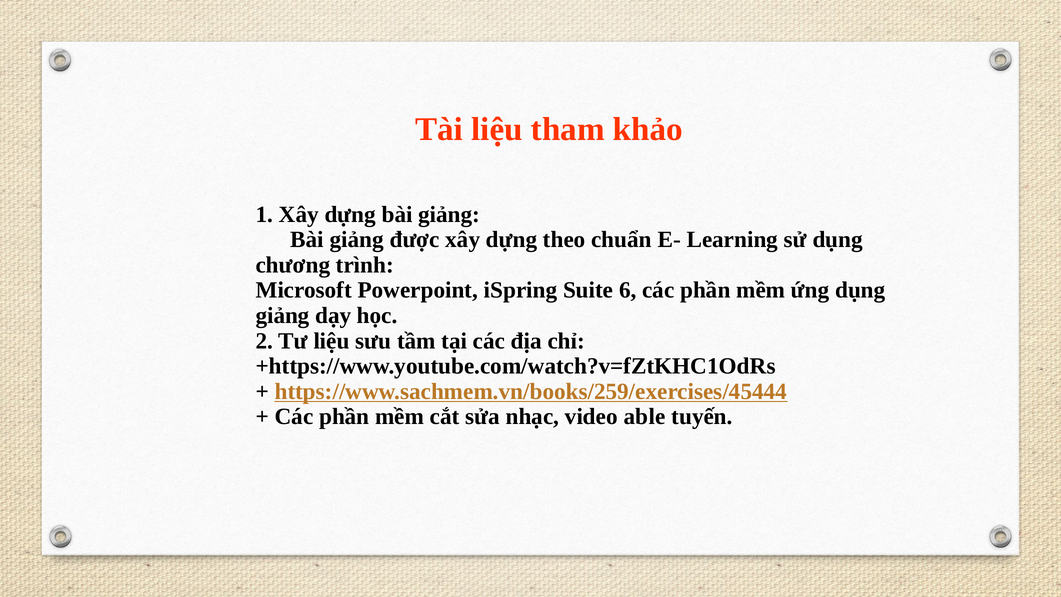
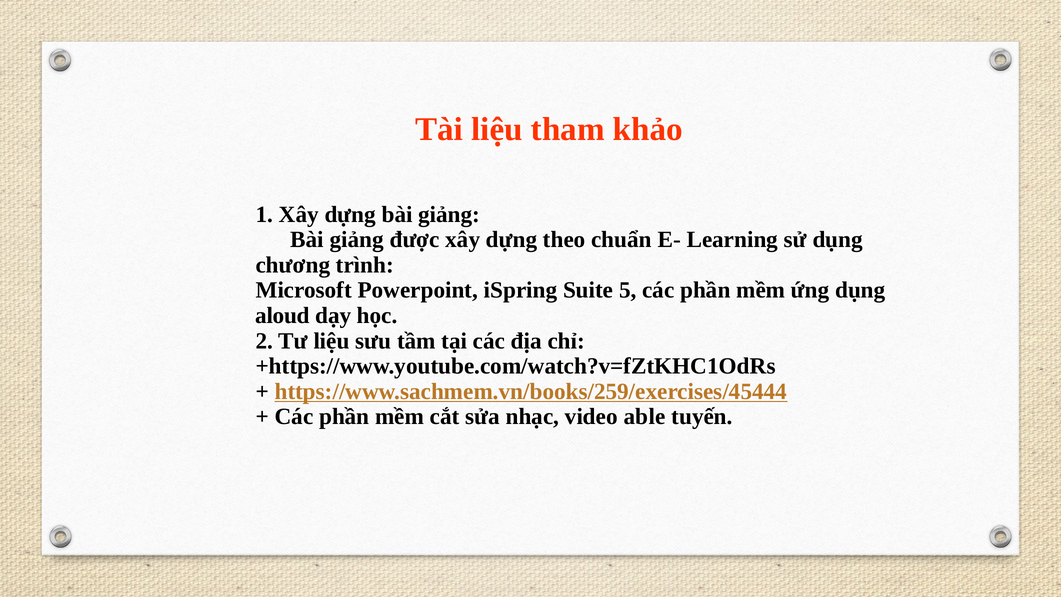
6: 6 -> 5
giảng at (283, 315): giảng -> aloud
